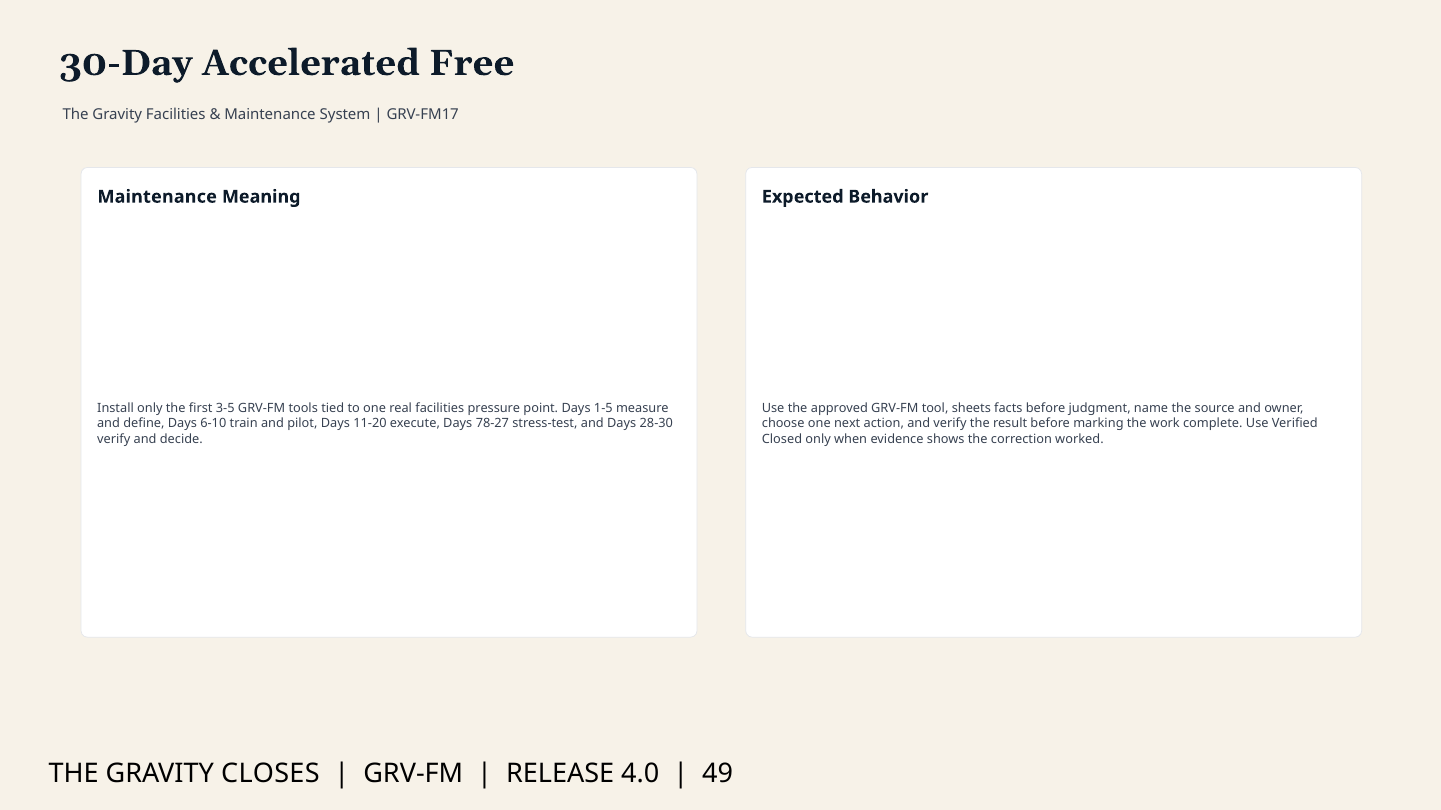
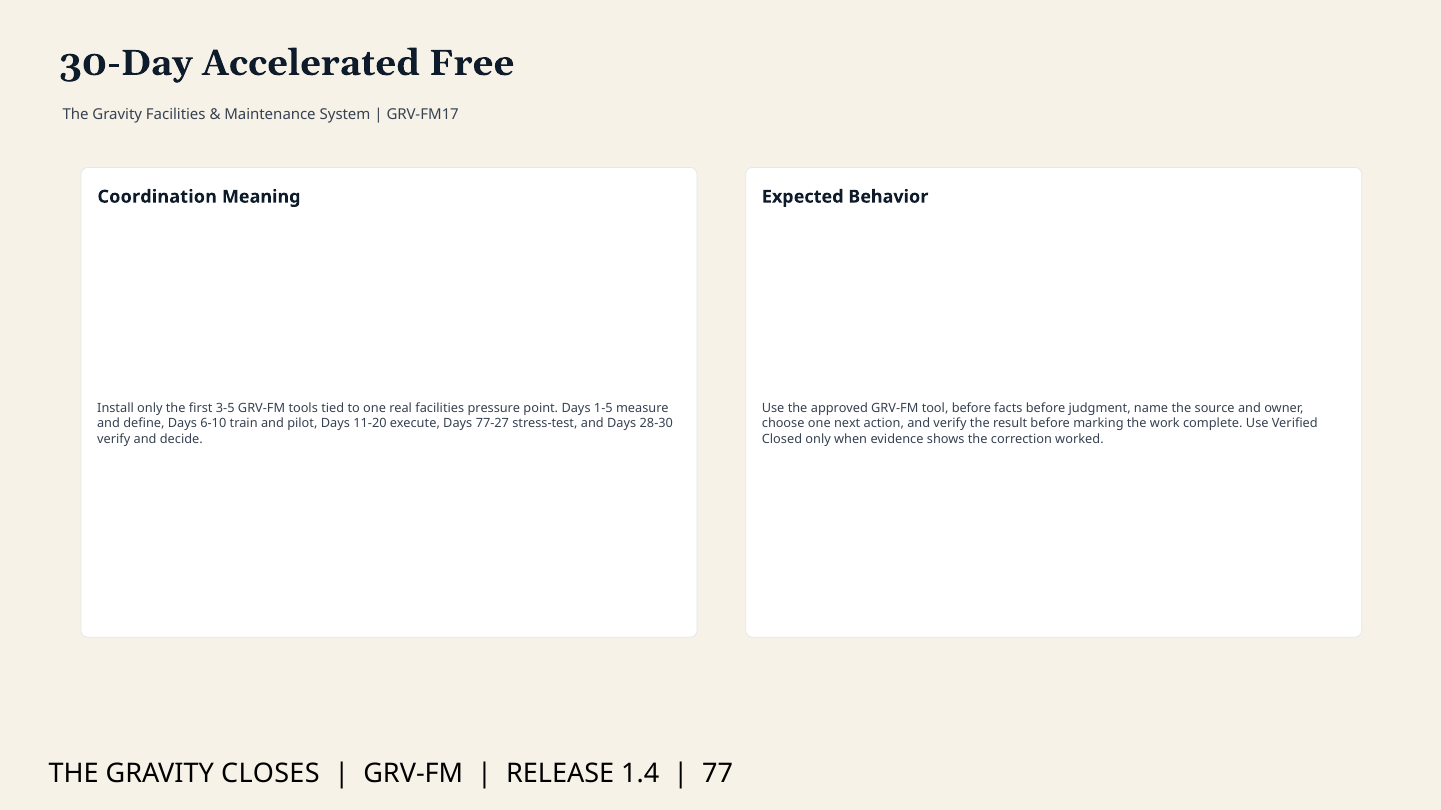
Maintenance at (157, 197): Maintenance -> Coordination
tool sheets: sheets -> before
78-27: 78-27 -> 77-27
4.0: 4.0 -> 1.4
49: 49 -> 77
